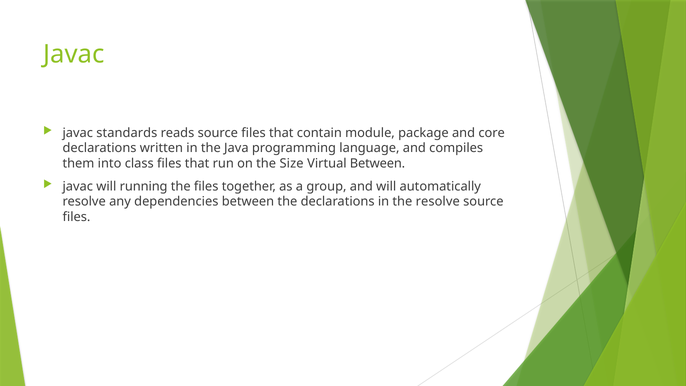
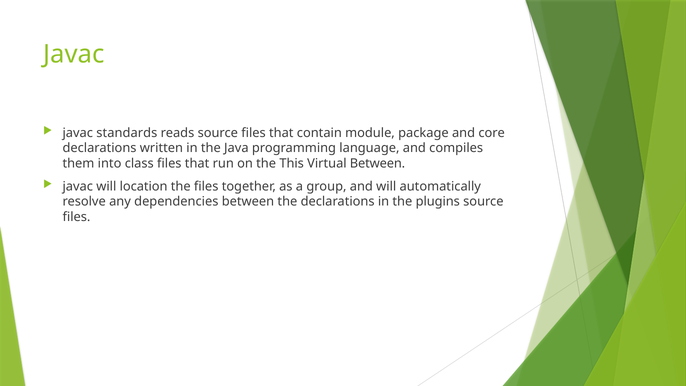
Size: Size -> This
running: running -> location
the resolve: resolve -> plugins
